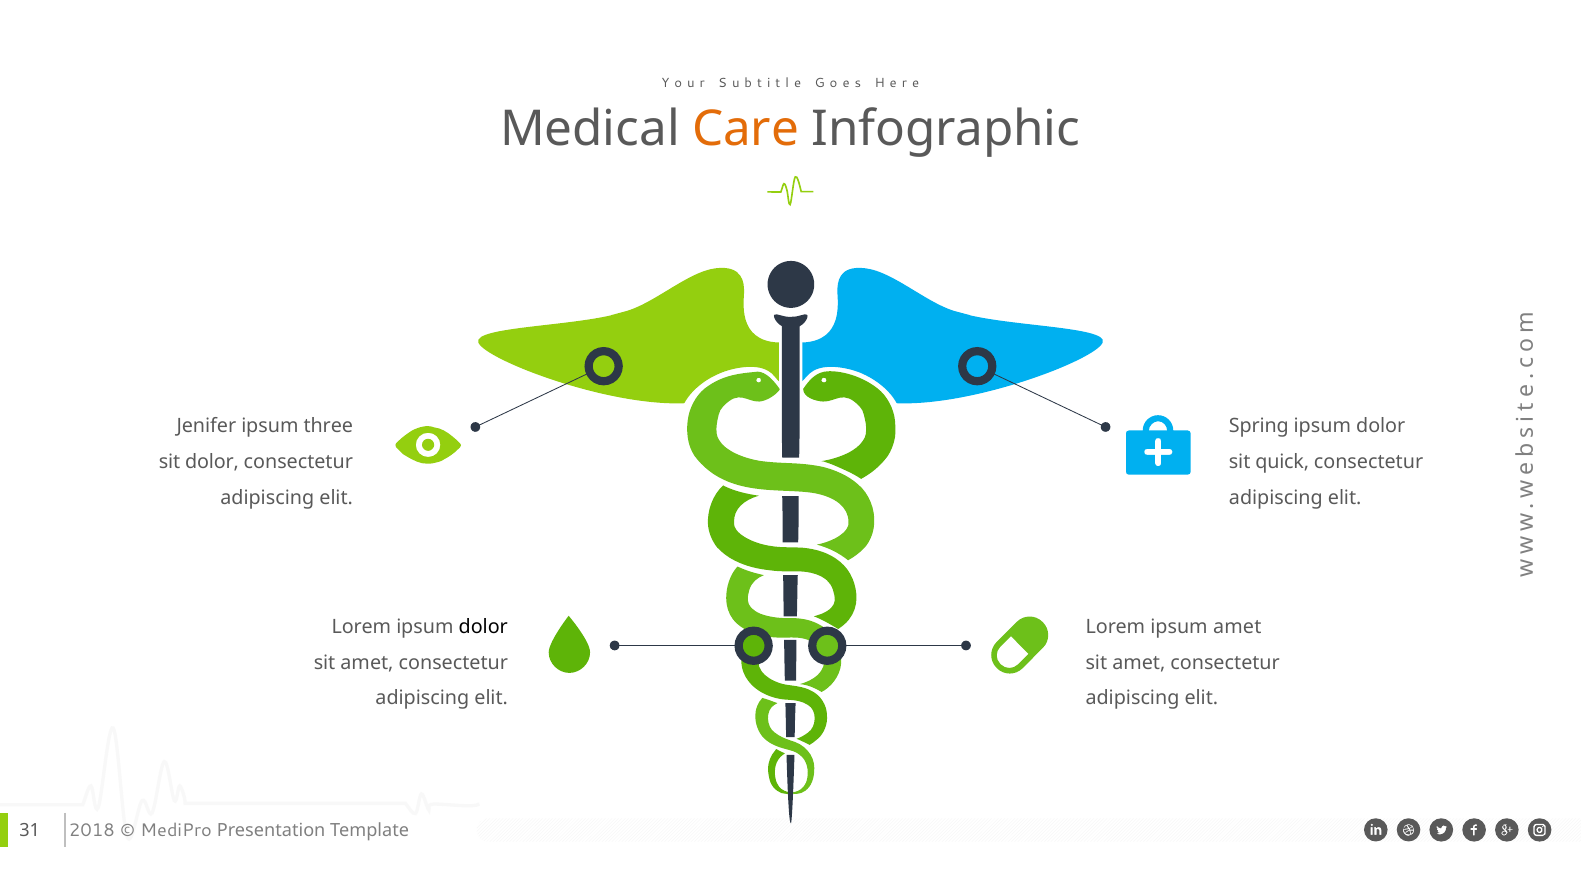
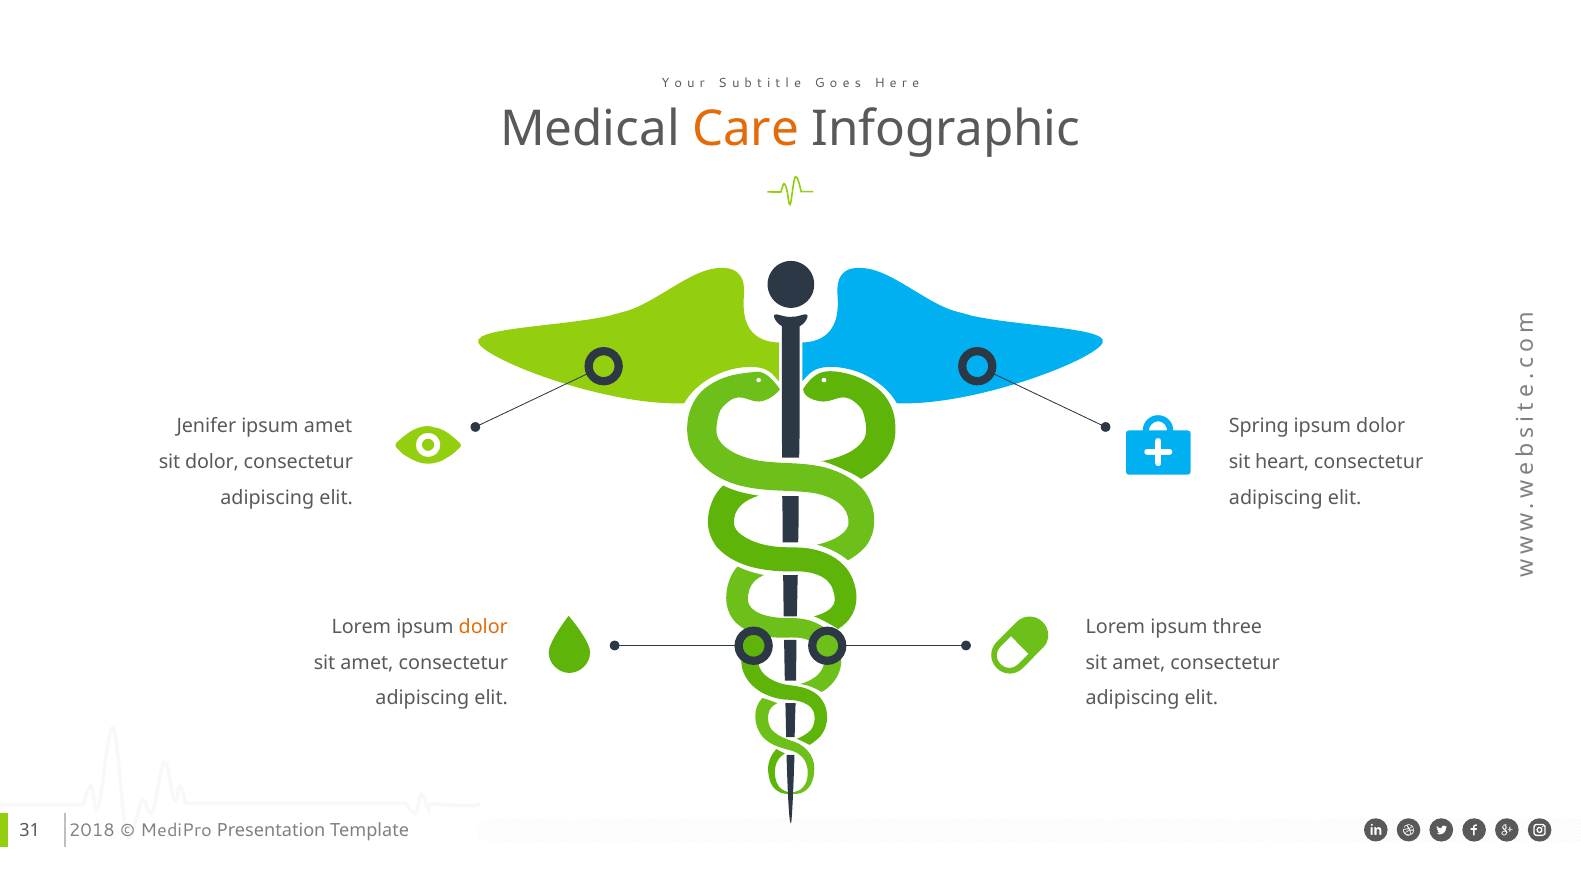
ipsum three: three -> amet
quick: quick -> heart
dolor at (483, 627) colour: black -> orange
ipsum amet: amet -> three
